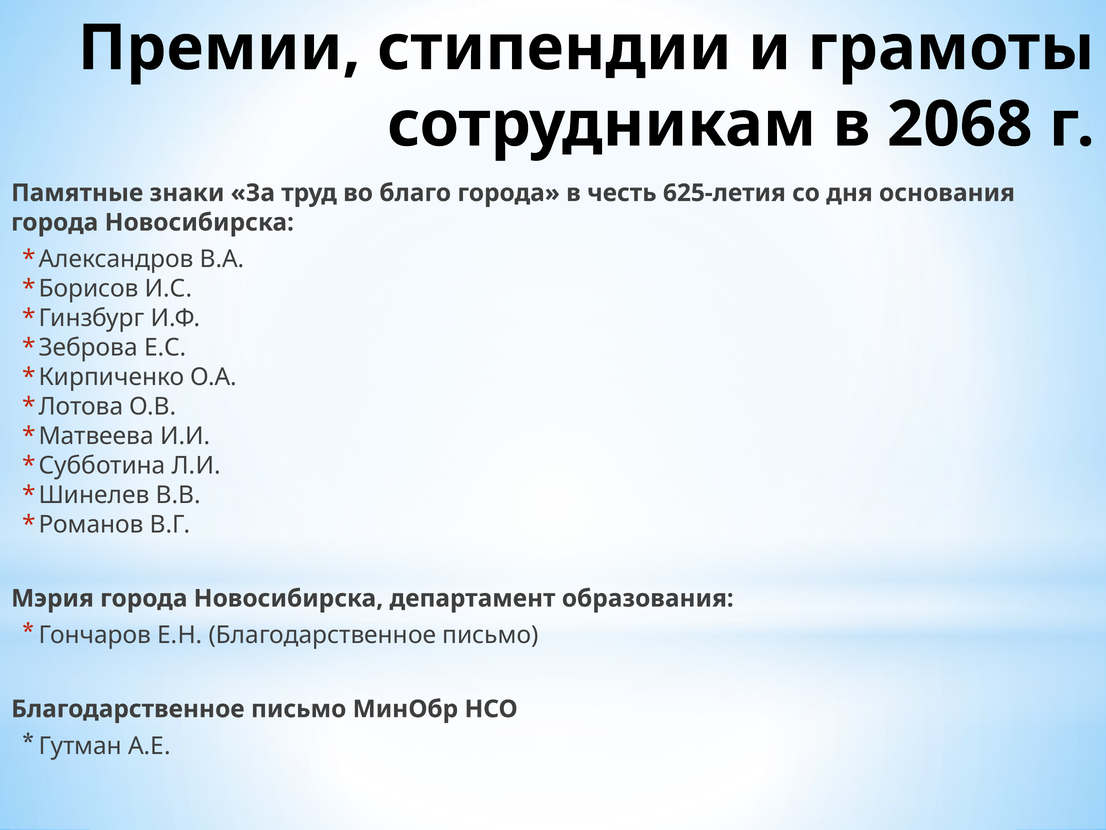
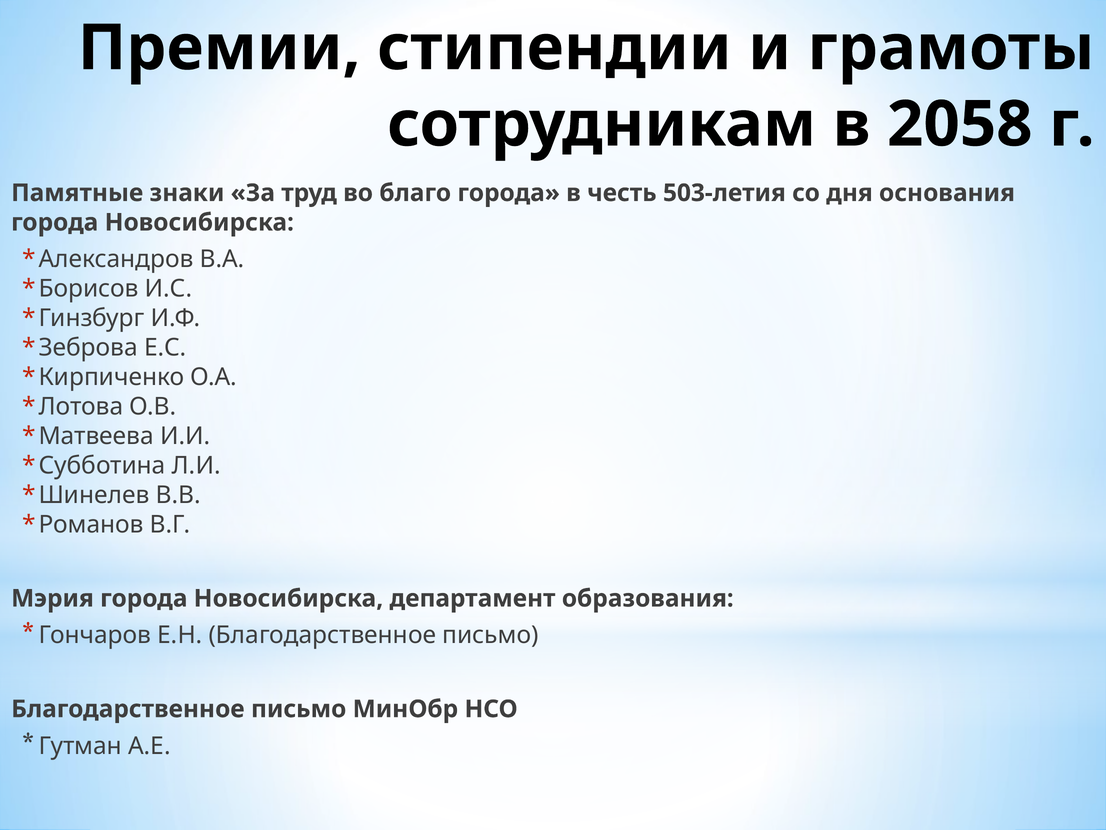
2068: 2068 -> 2058
625-летия: 625-летия -> 503-летия
